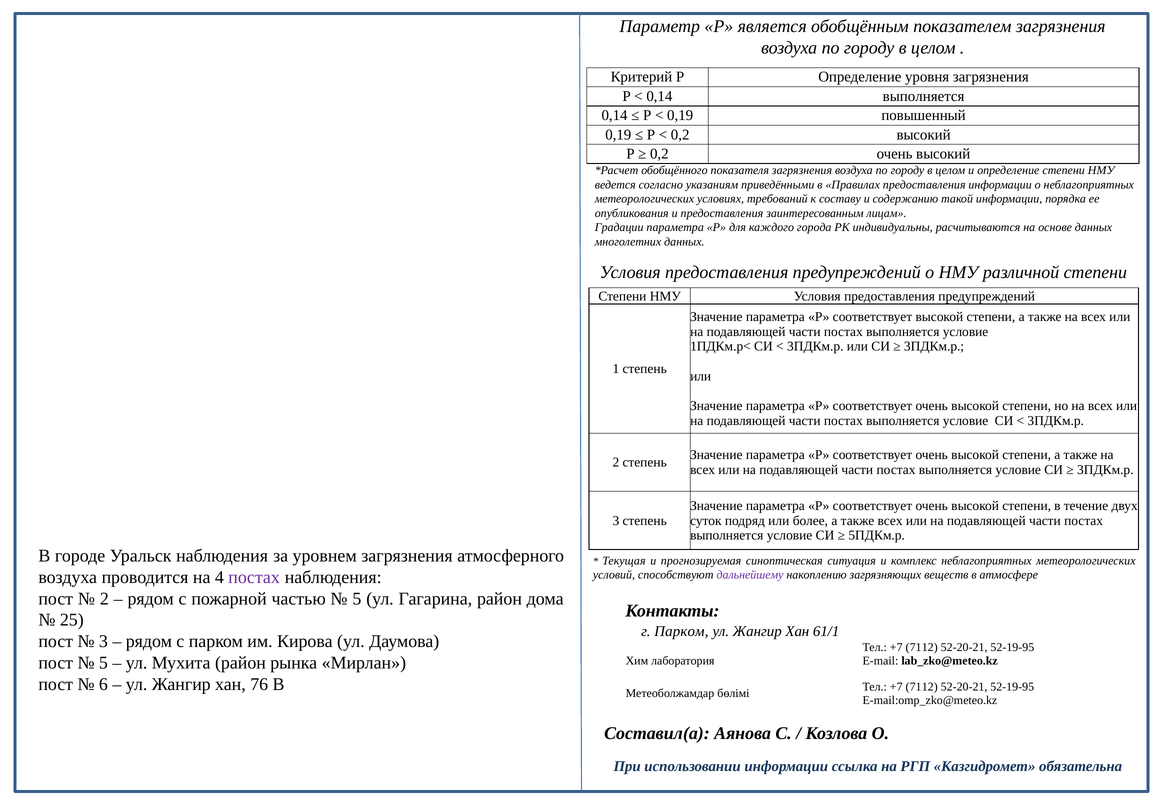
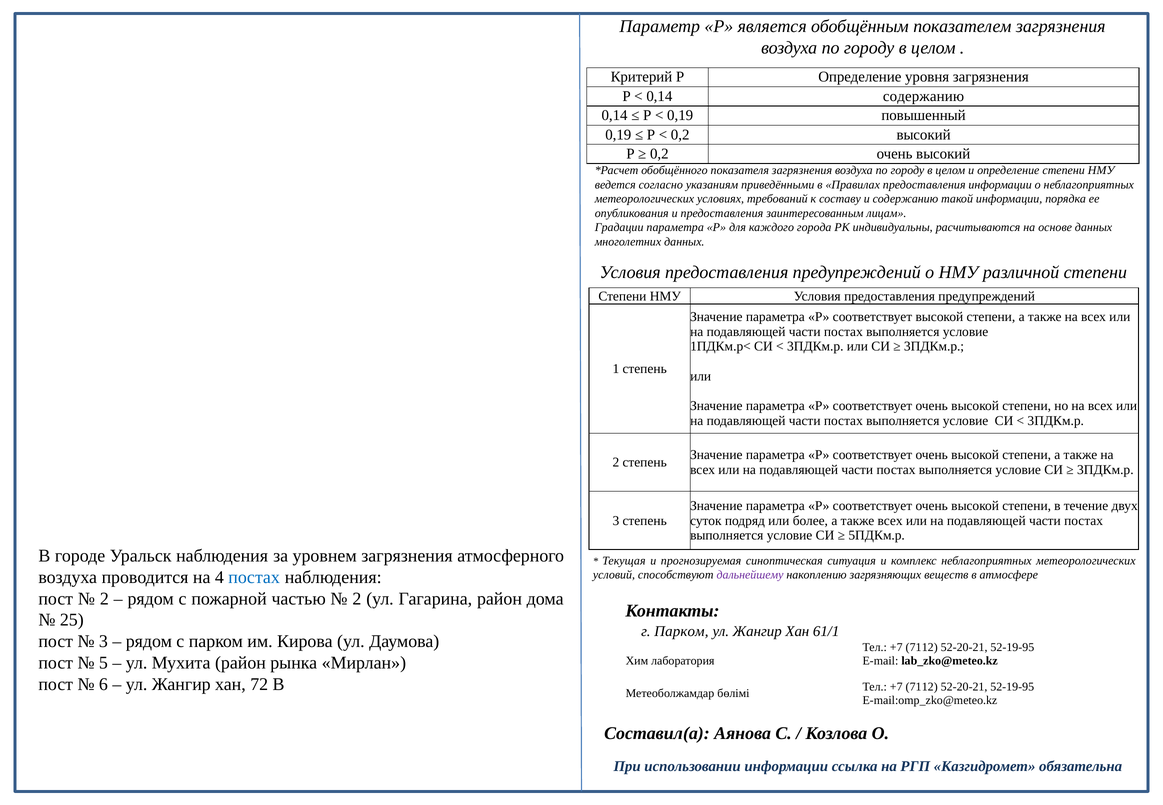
0,14 выполняется: выполняется -> содержанию
постах at (254, 577) colour: purple -> blue
5 at (357, 599): 5 -> 2
76: 76 -> 72
